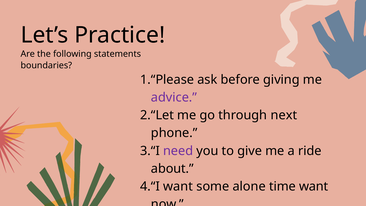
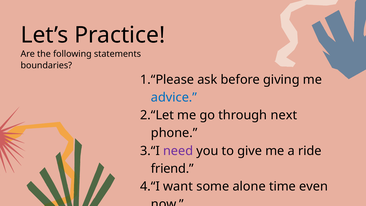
advice colour: purple -> blue
about: about -> friend
time want: want -> even
